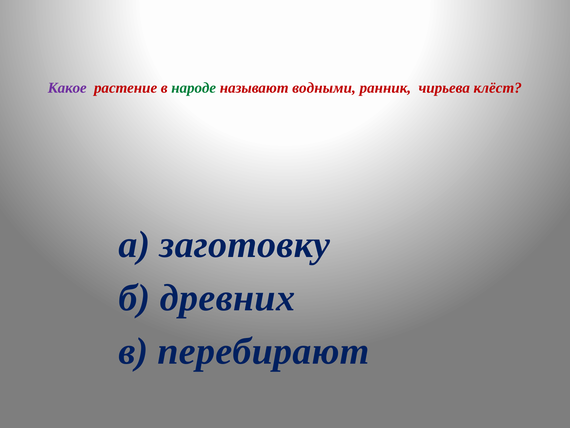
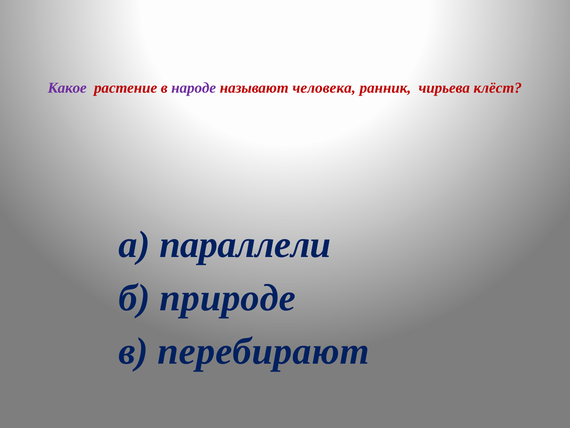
народе colour: green -> purple
водными: водными -> человека
заготовку: заготовку -> параллели
древних: древних -> природе
